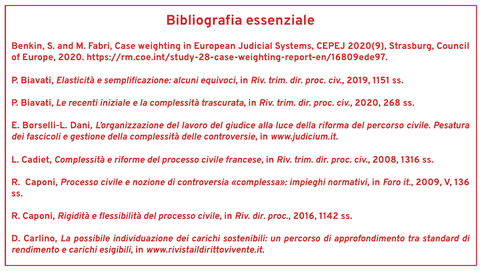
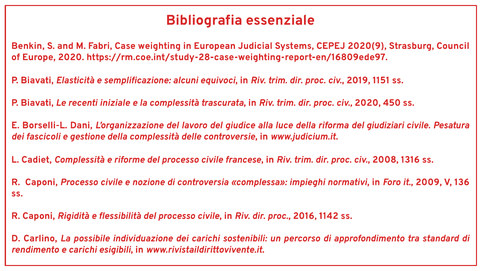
268: 268 -> 450
del percorso: percorso -> giudiziari
